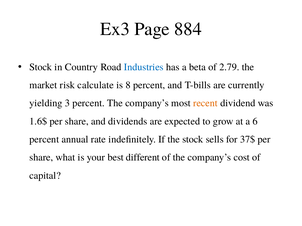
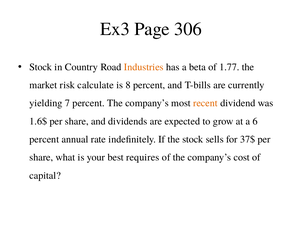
884: 884 -> 306
Industries colour: blue -> orange
2.79: 2.79 -> 1.77
3: 3 -> 7
different: different -> requires
